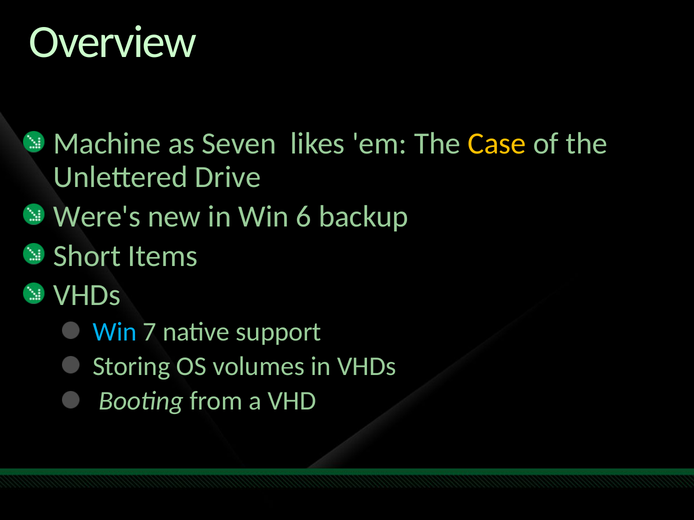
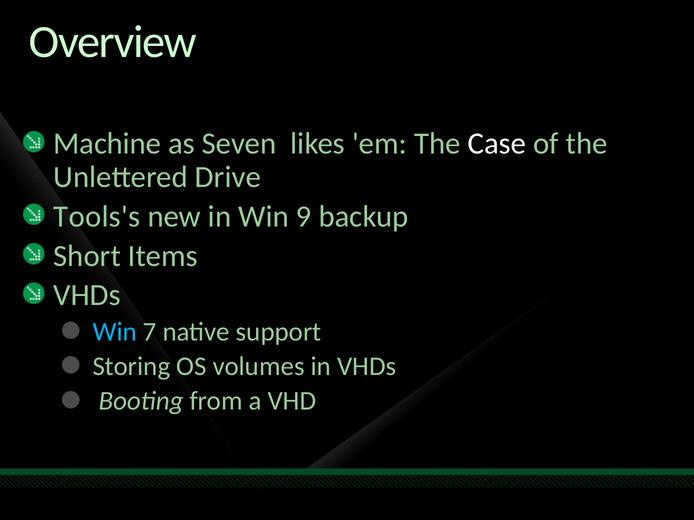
Case colour: yellow -> white
Were's: Were's -> Tools's
6: 6 -> 9
